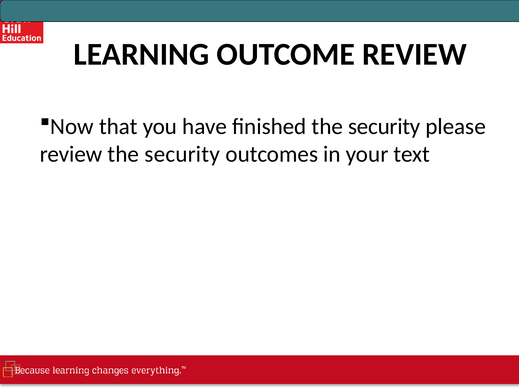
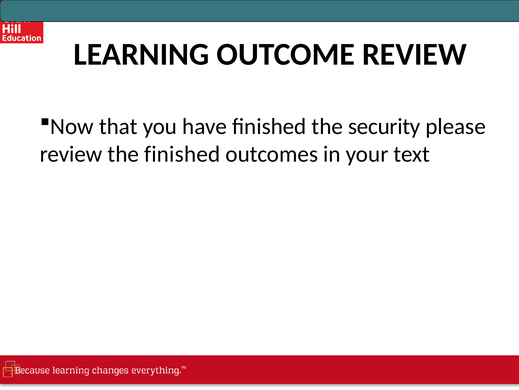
review the security: security -> finished
